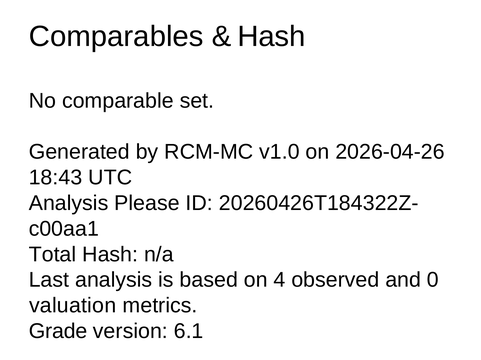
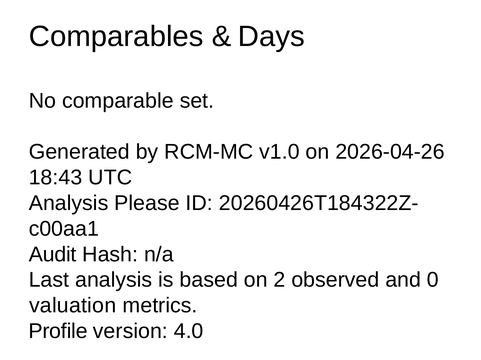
Hash at (272, 37): Hash -> Days
Total: Total -> Audit
4: 4 -> 2
Grade: Grade -> Profile
6.1: 6.1 -> 4.0
